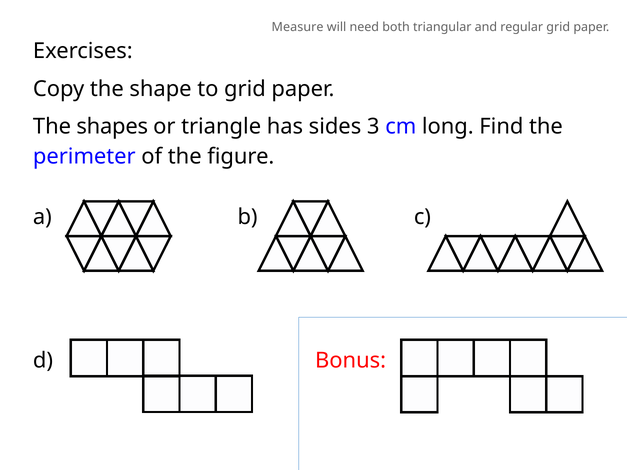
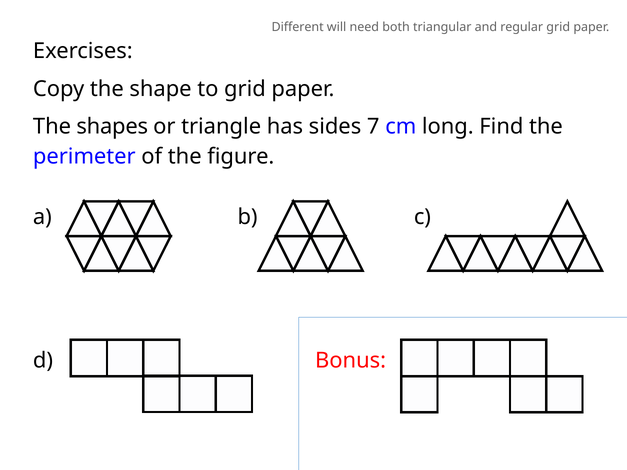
Measure: Measure -> Different
3: 3 -> 7
